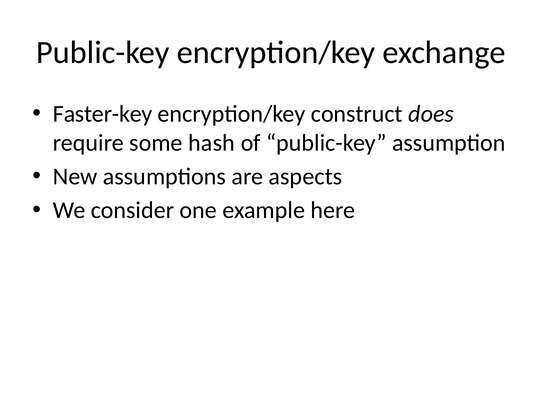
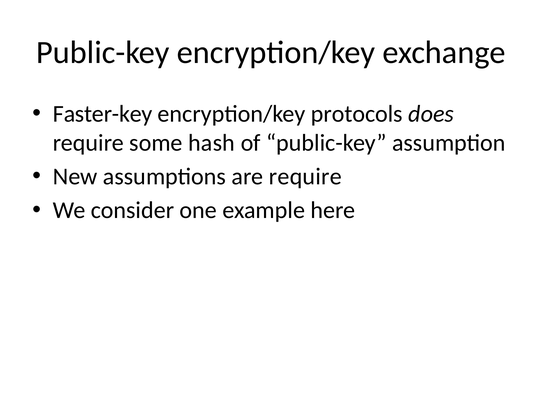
construct: construct -> protocols
are aspects: aspects -> require
